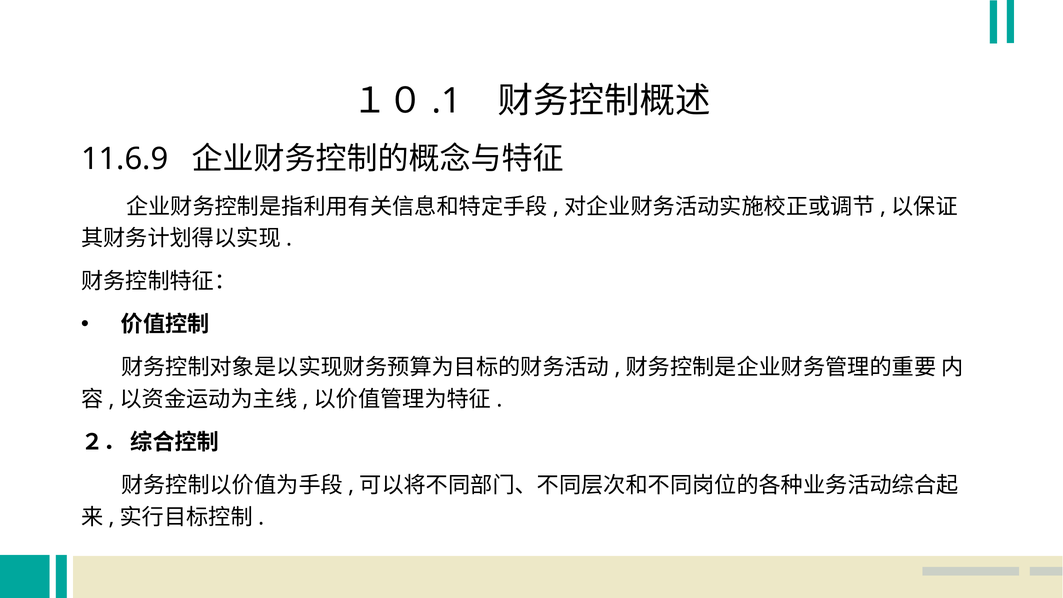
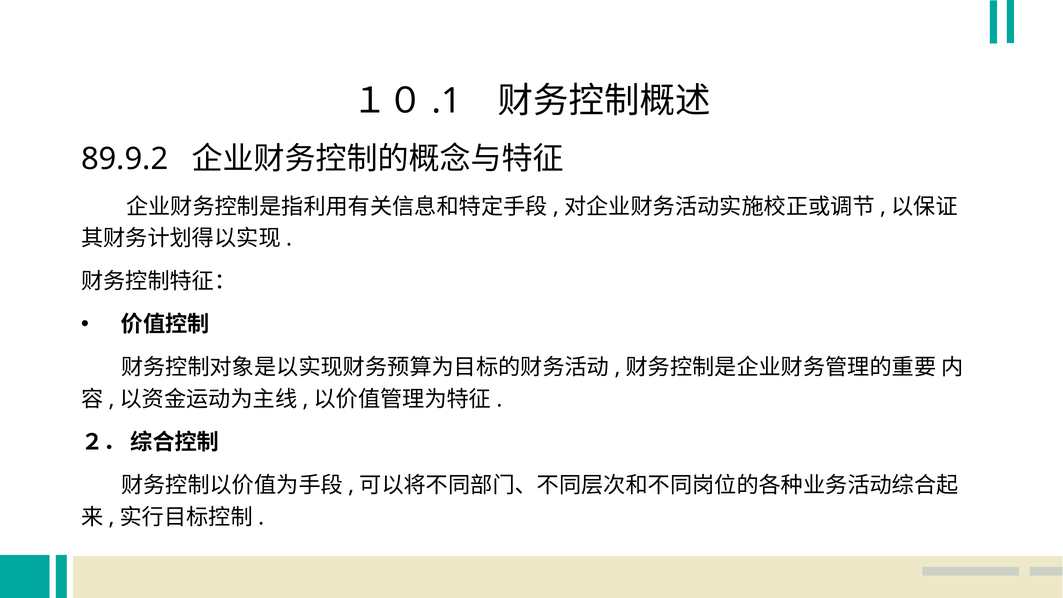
11.6.9: 11.6.9 -> 89.9.2
